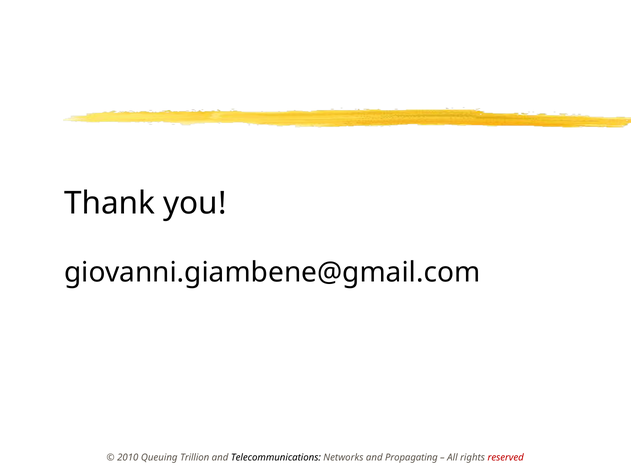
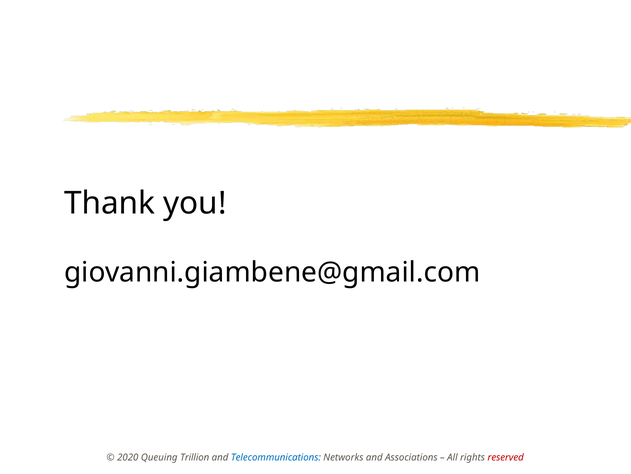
2010: 2010 -> 2020
Telecommunications colour: black -> blue
Propagating: Propagating -> Associations
